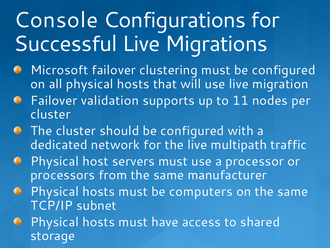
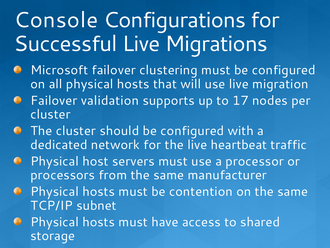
11: 11 -> 17
multipath: multipath -> heartbeat
computers: computers -> contention
